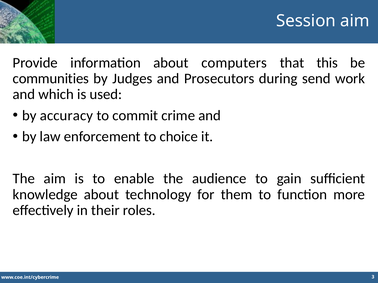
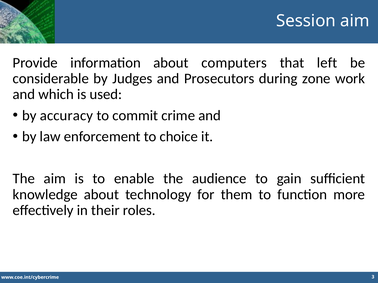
this: this -> left
communities: communities -> considerable
send: send -> zone
